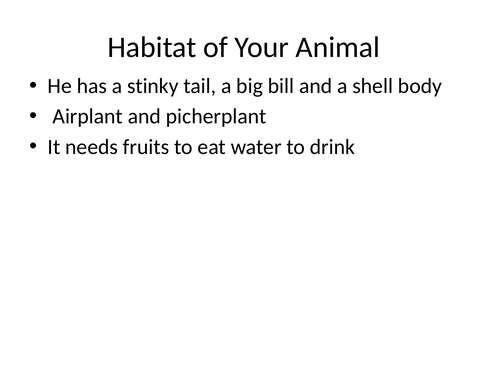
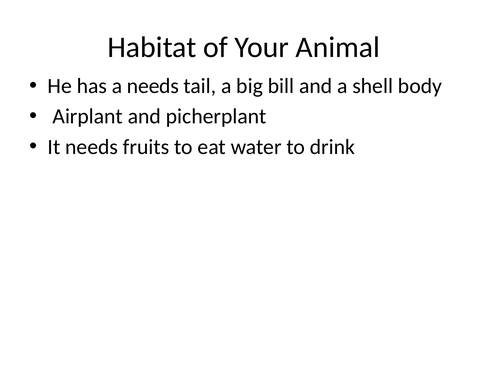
a stinky: stinky -> needs
